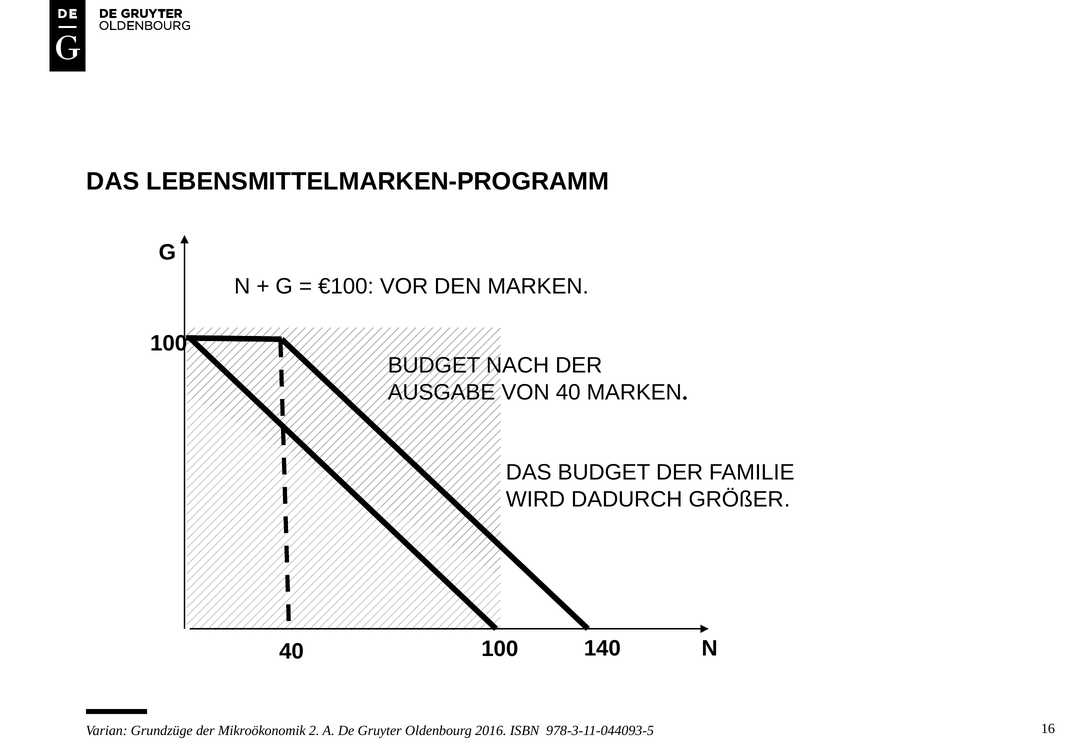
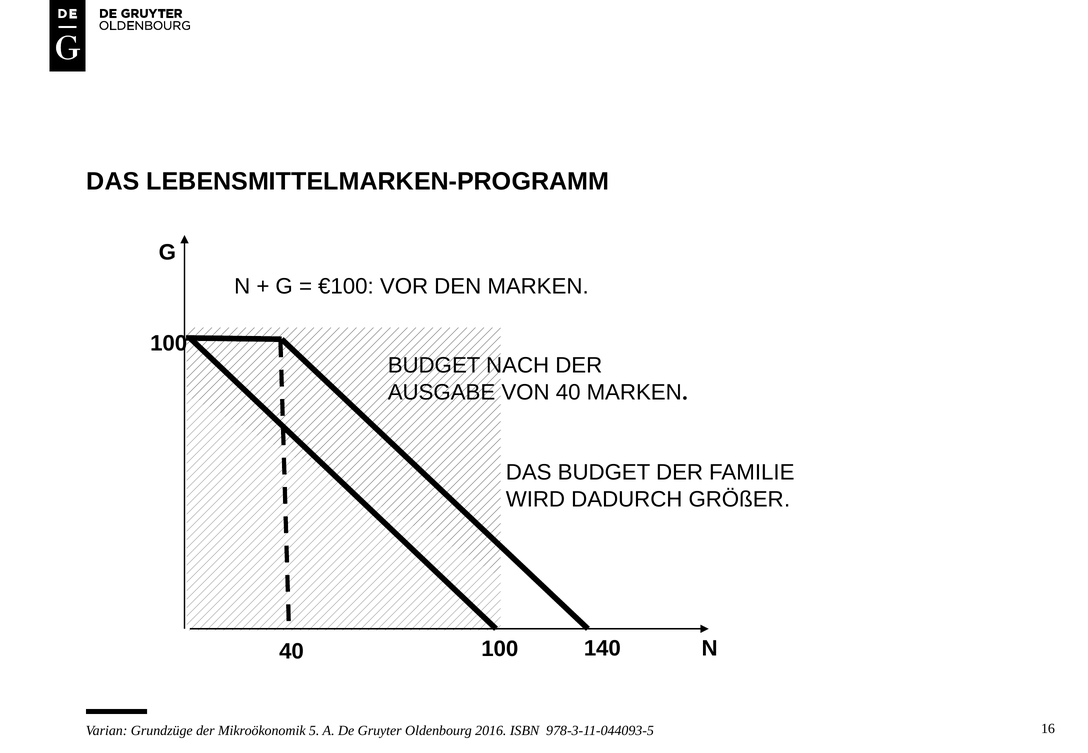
2: 2 -> 5
